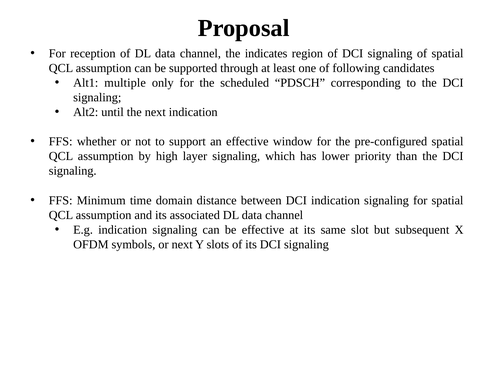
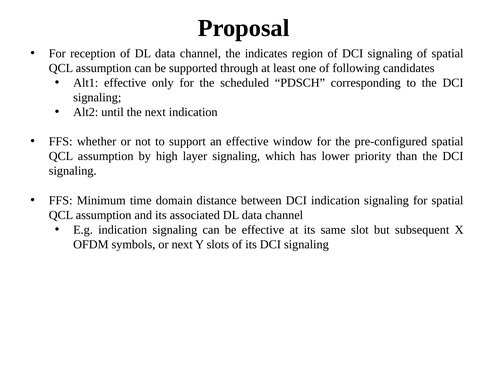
Alt1 multiple: multiple -> effective
